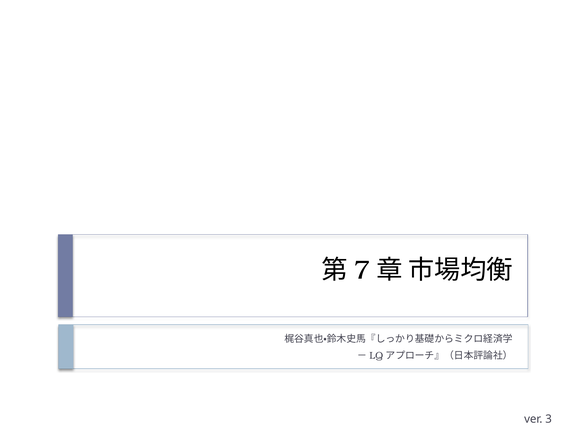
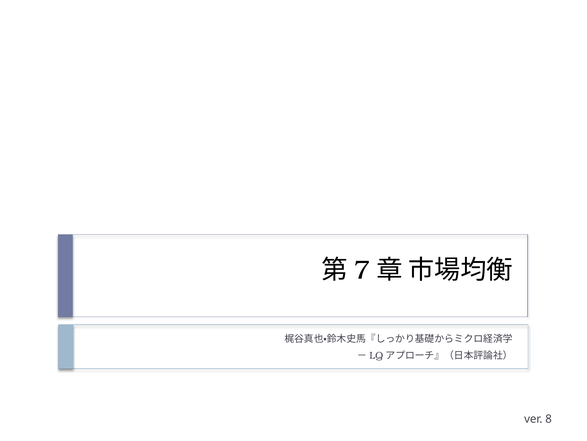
3: 3 -> 8
